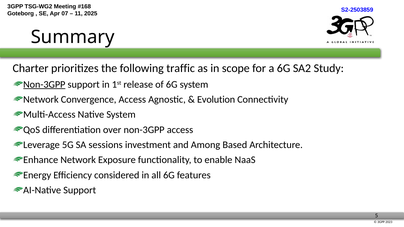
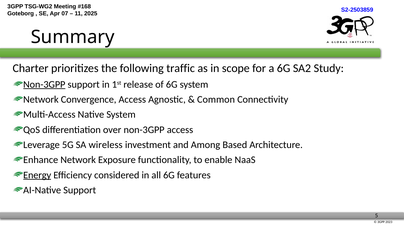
Evolution: Evolution -> Common
sessions: sessions -> wireless
Energy underline: none -> present
